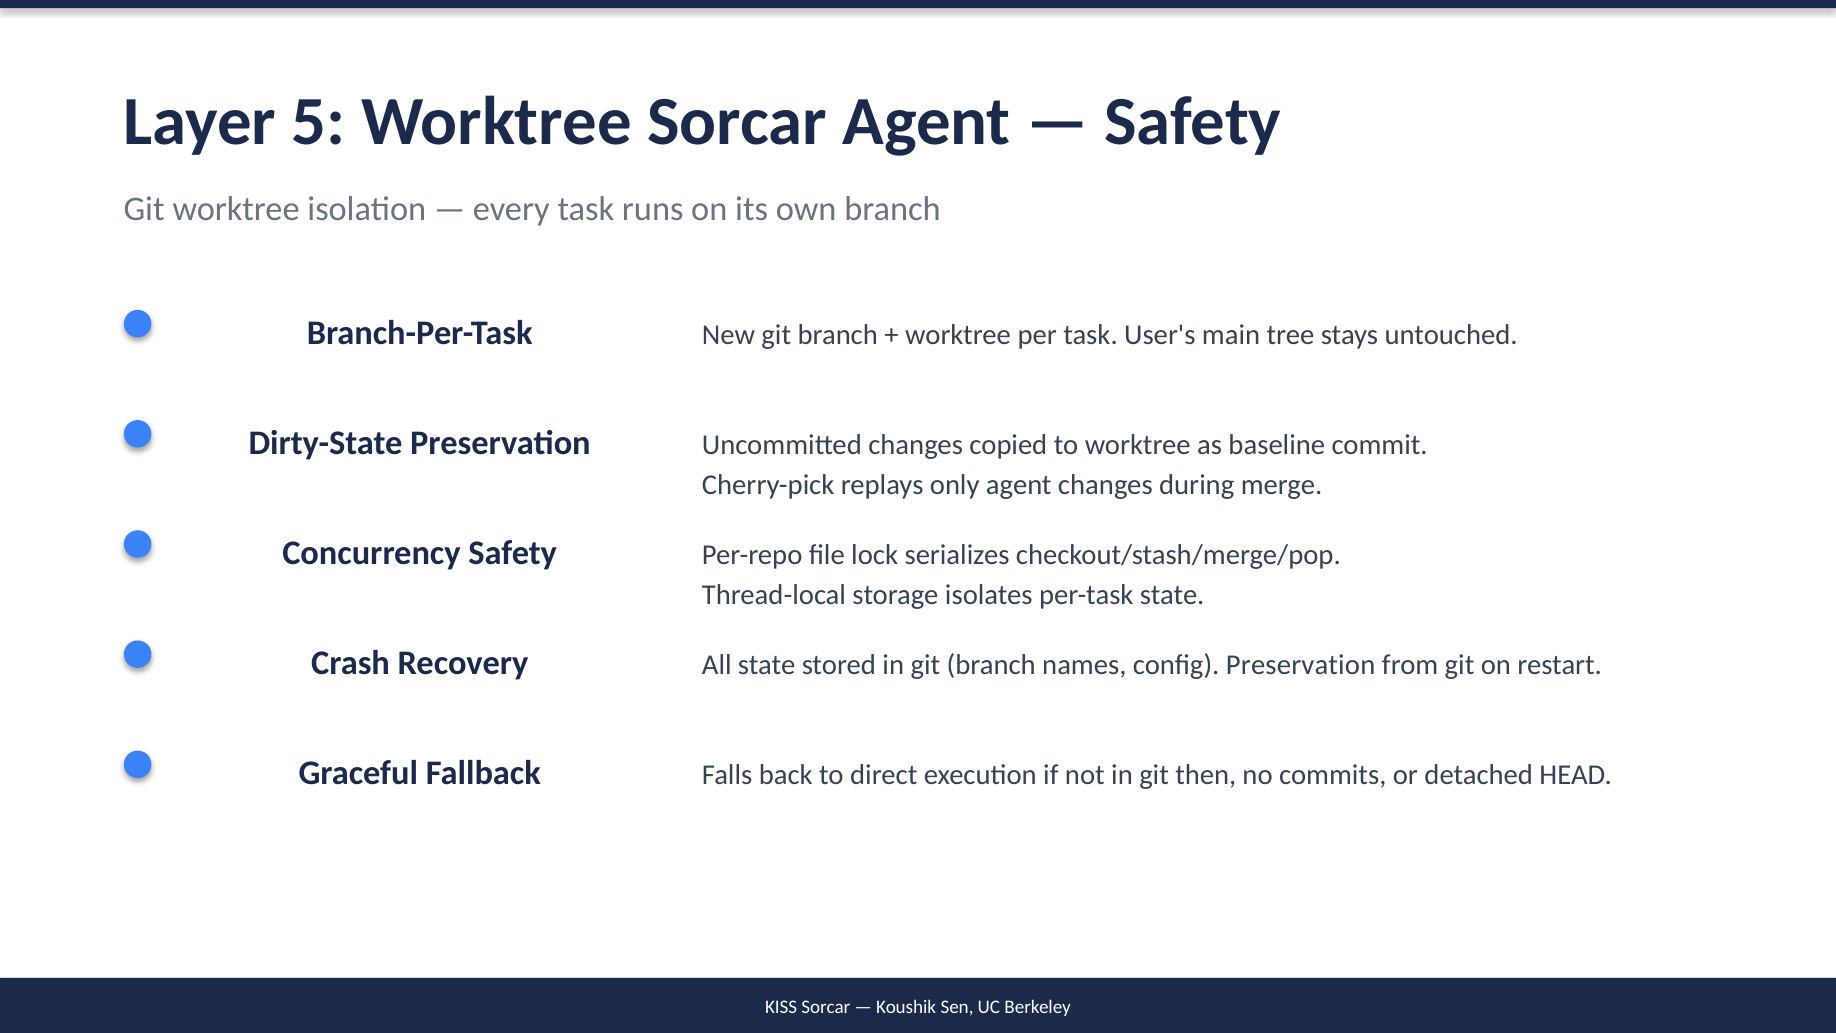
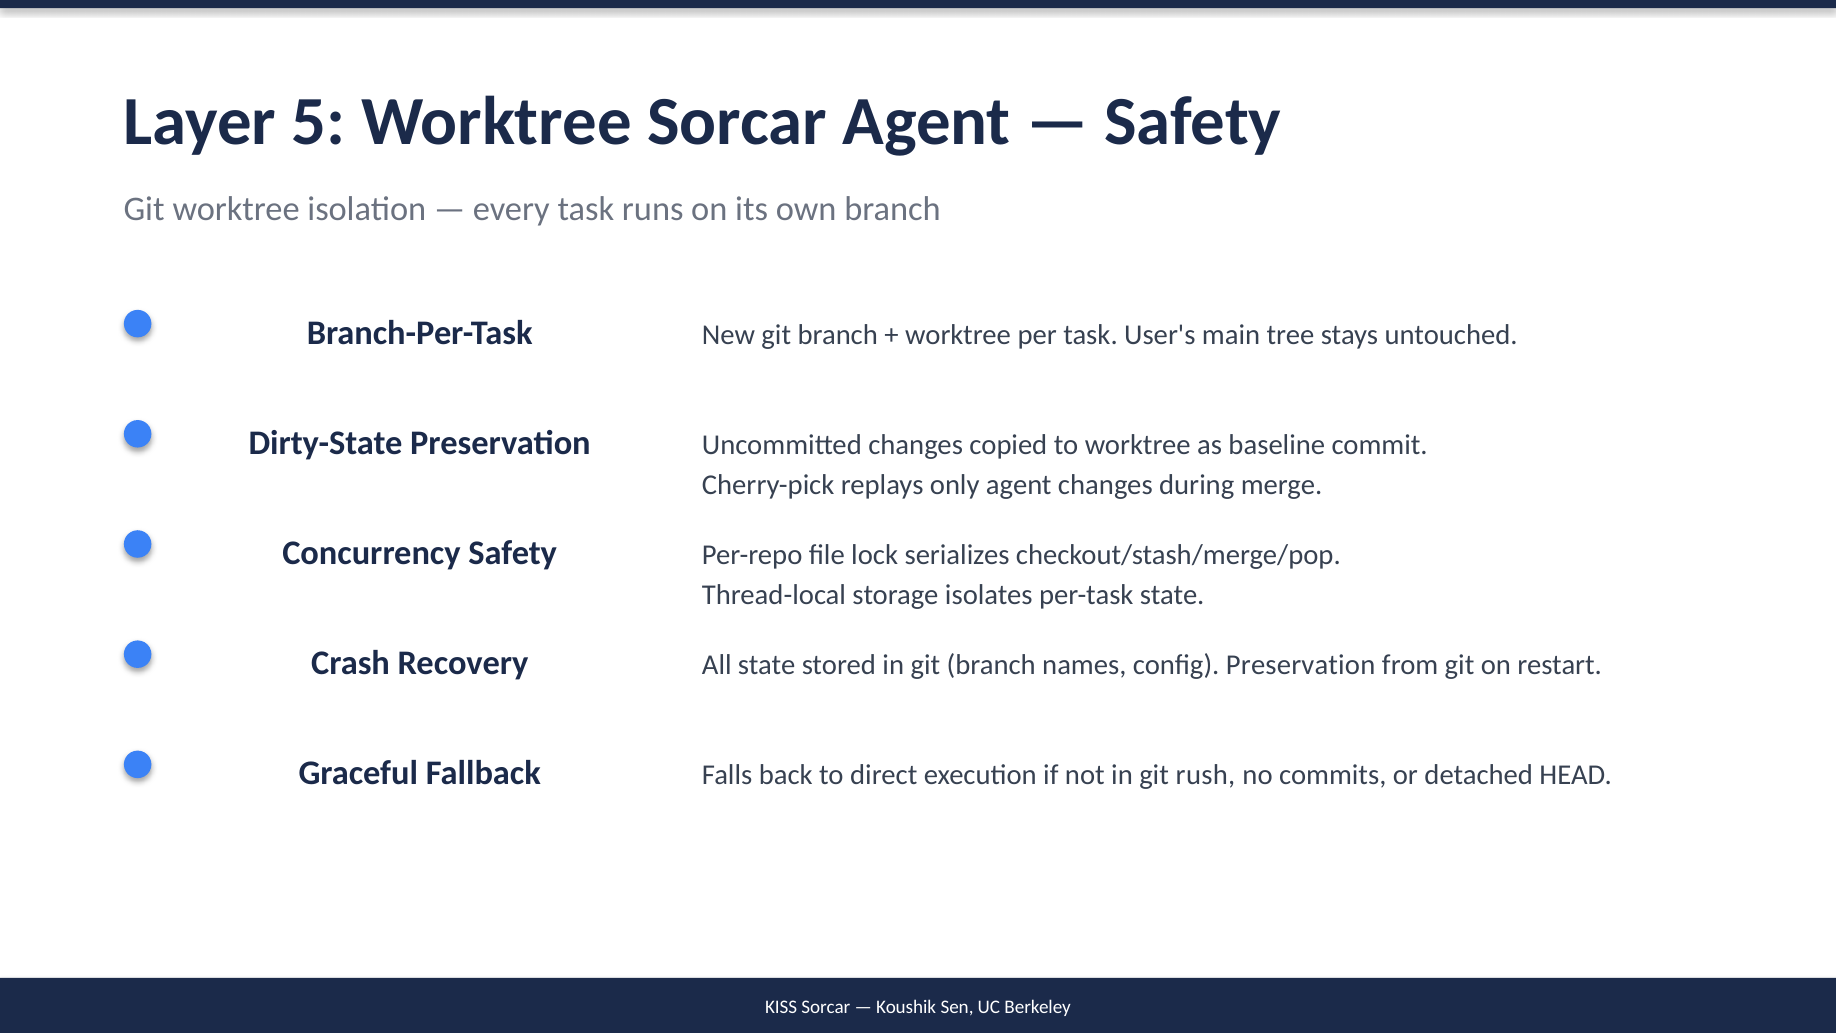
then: then -> rush
